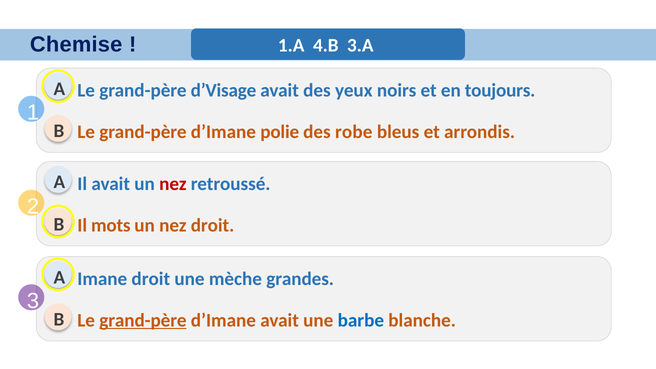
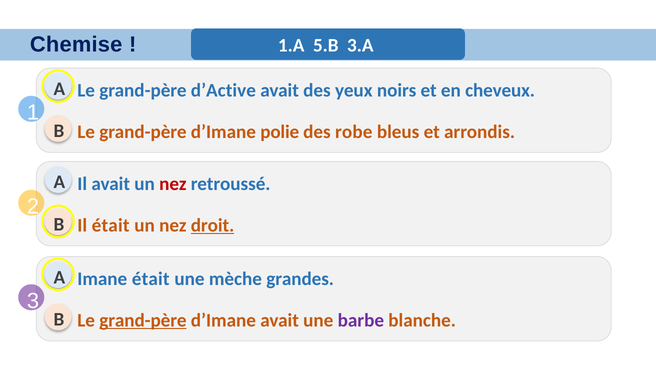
4.B: 4.B -> 5.B
d’Visage: d’Visage -> d’Active
toujours: toujours -> cheveux
Il mots: mots -> était
droit at (213, 225) underline: none -> present
Imane droit: droit -> était
barbe colour: blue -> purple
